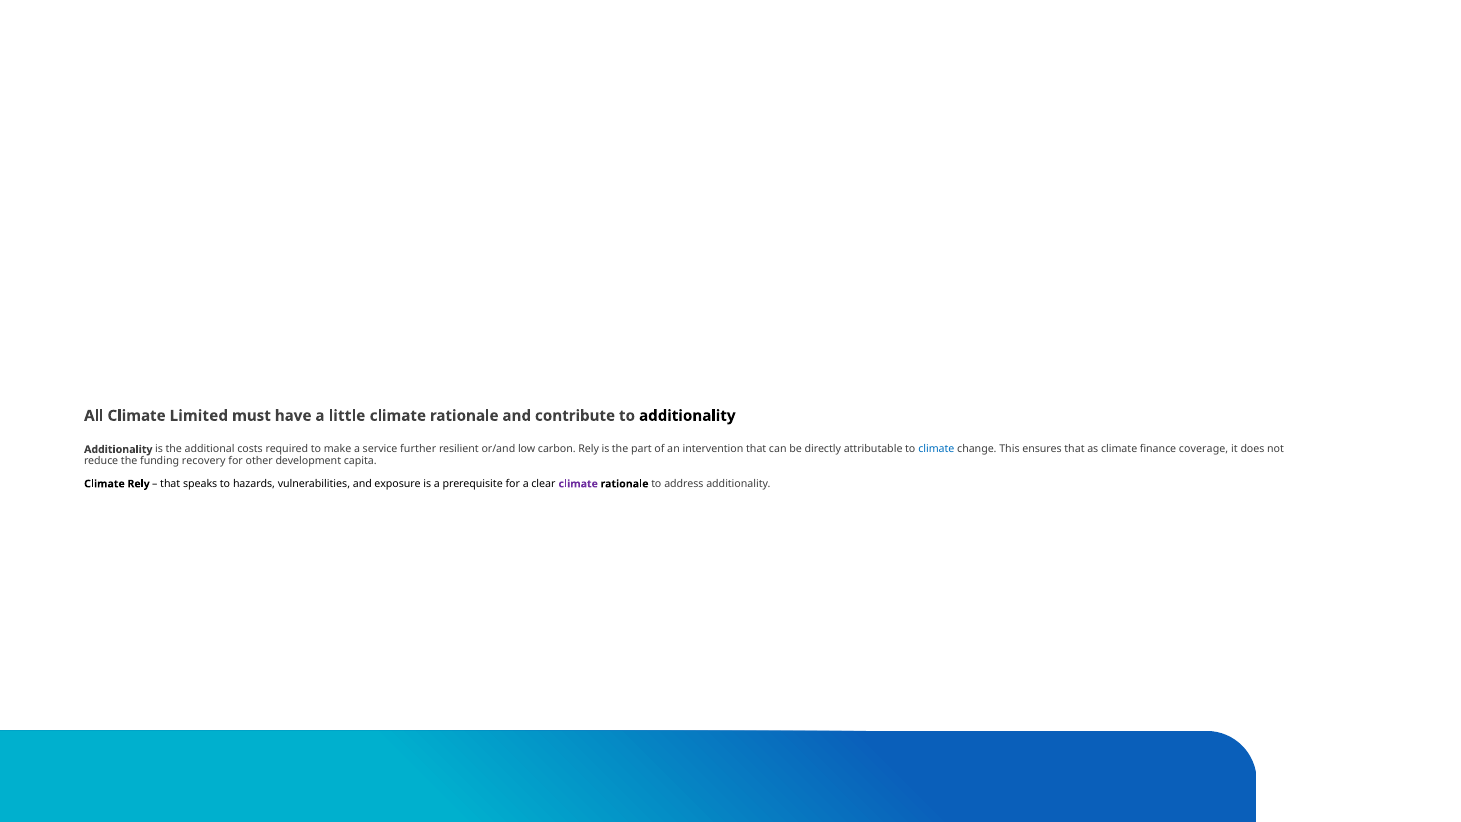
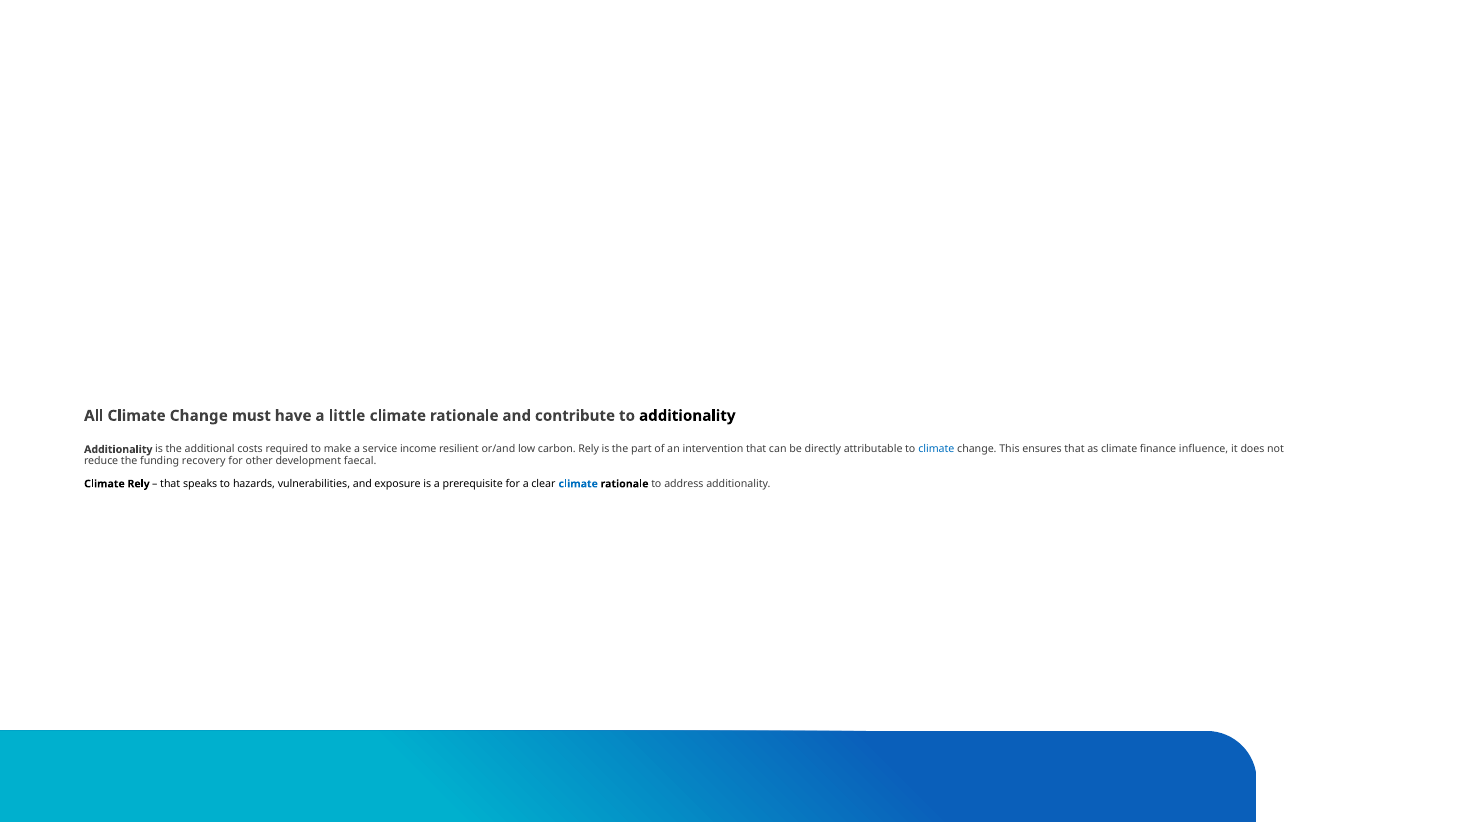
All Climate Limited: Limited -> Change
further: further -> income
coverage: coverage -> influence
capita: capita -> faecal
climate at (578, 484) colour: purple -> blue
